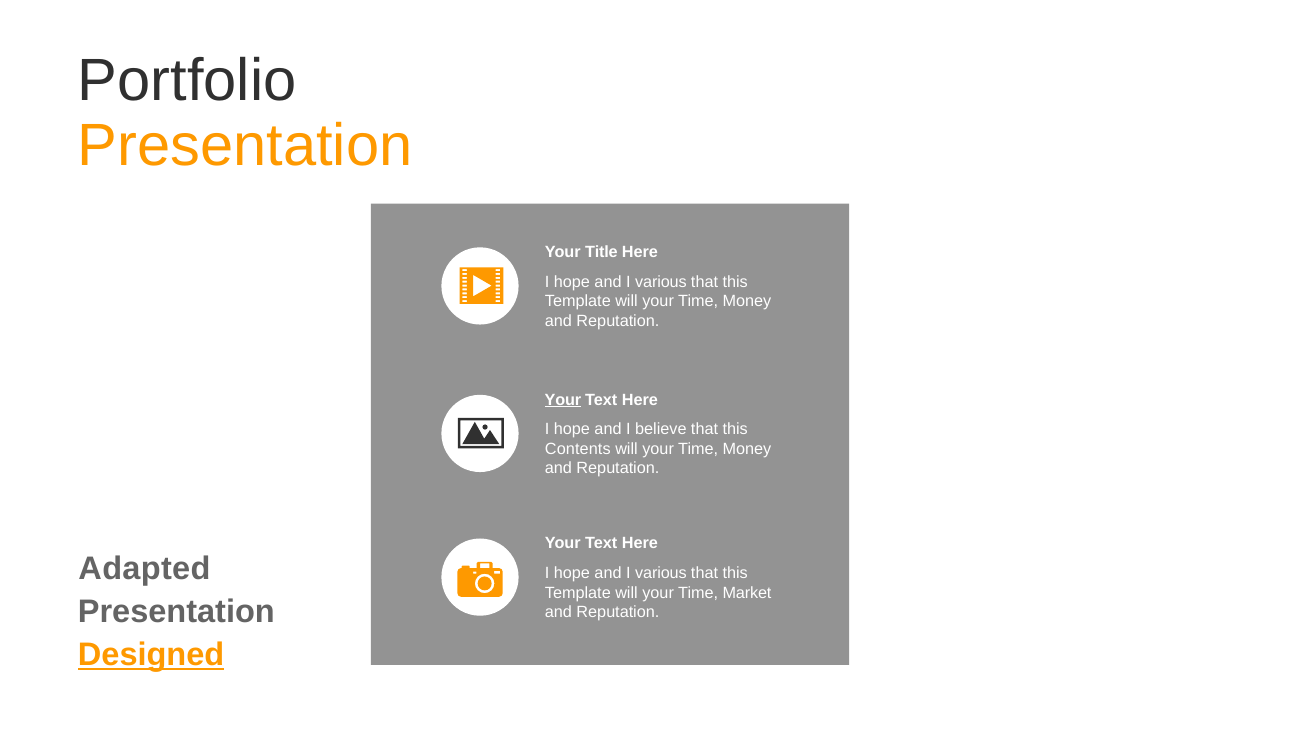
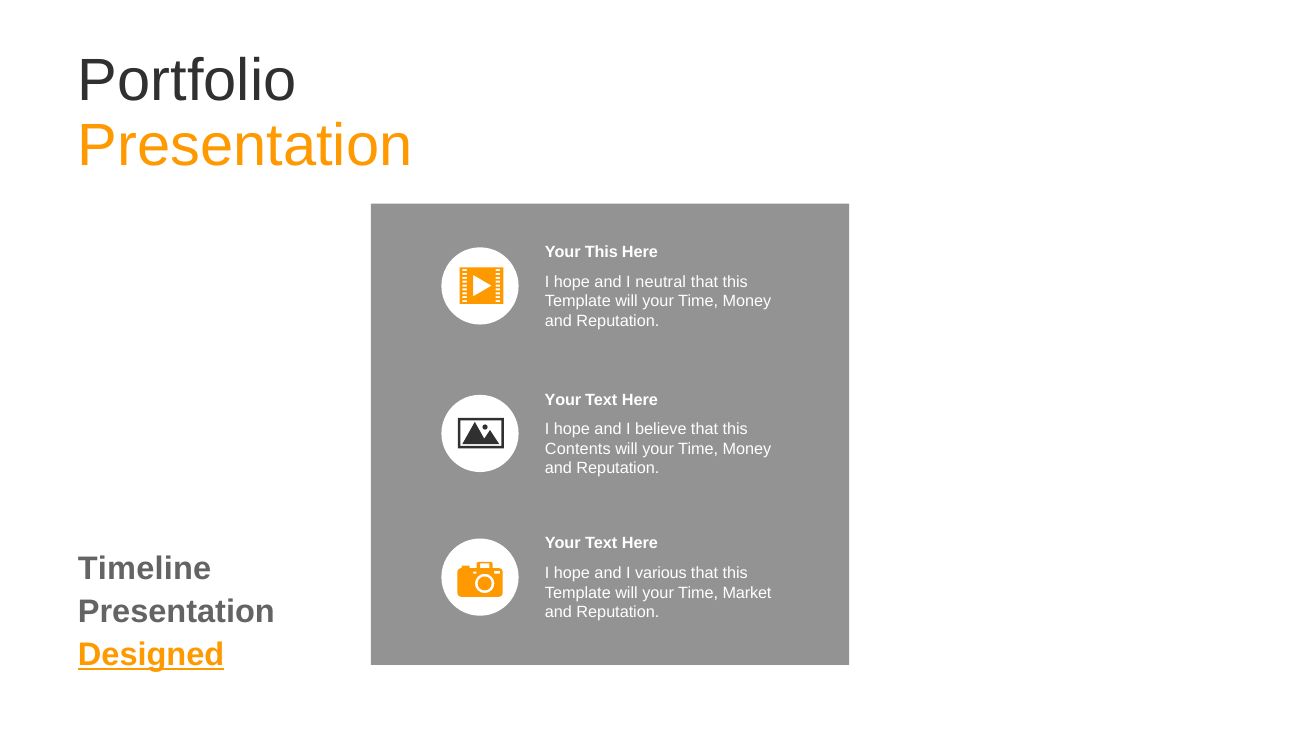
Your Title: Title -> This
various at (661, 282): various -> neutral
Your at (563, 400) underline: present -> none
Adapted: Adapted -> Timeline
